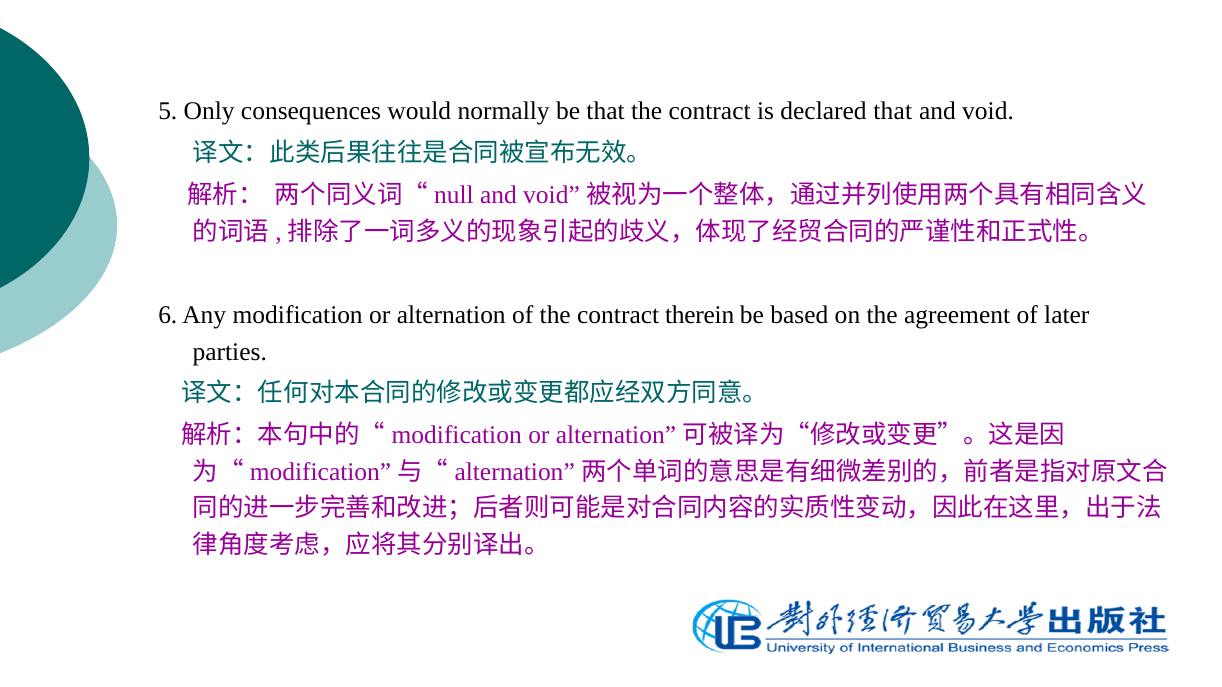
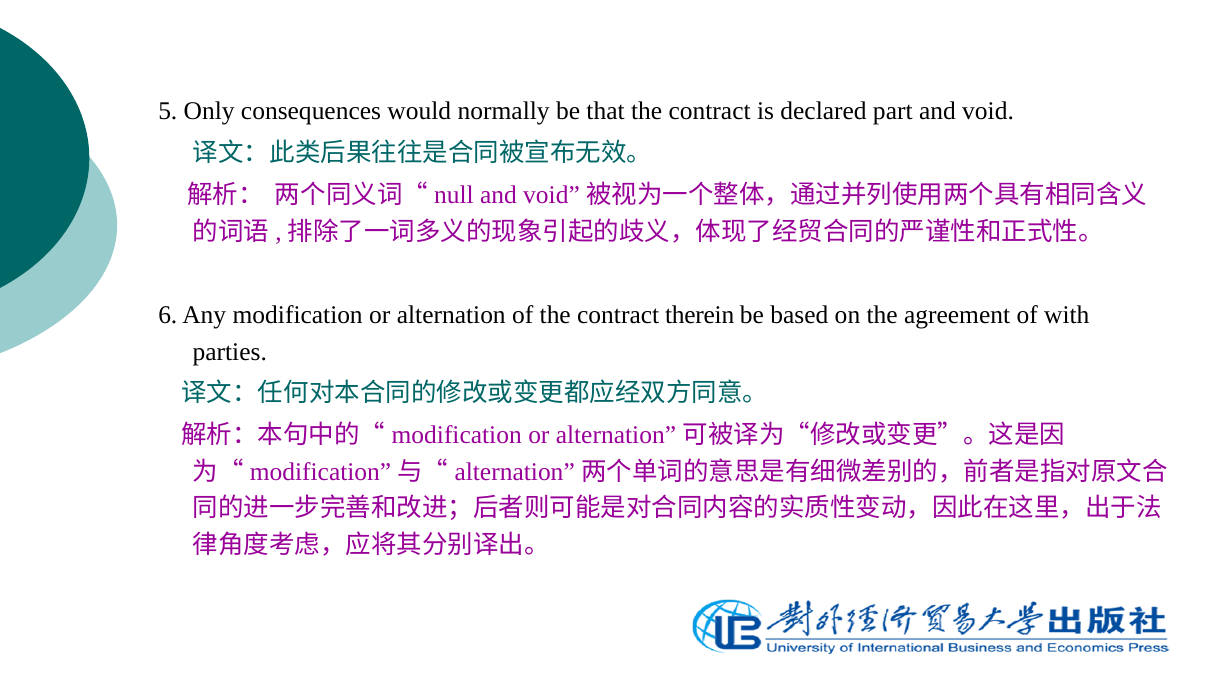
declared that: that -> part
later: later -> with
